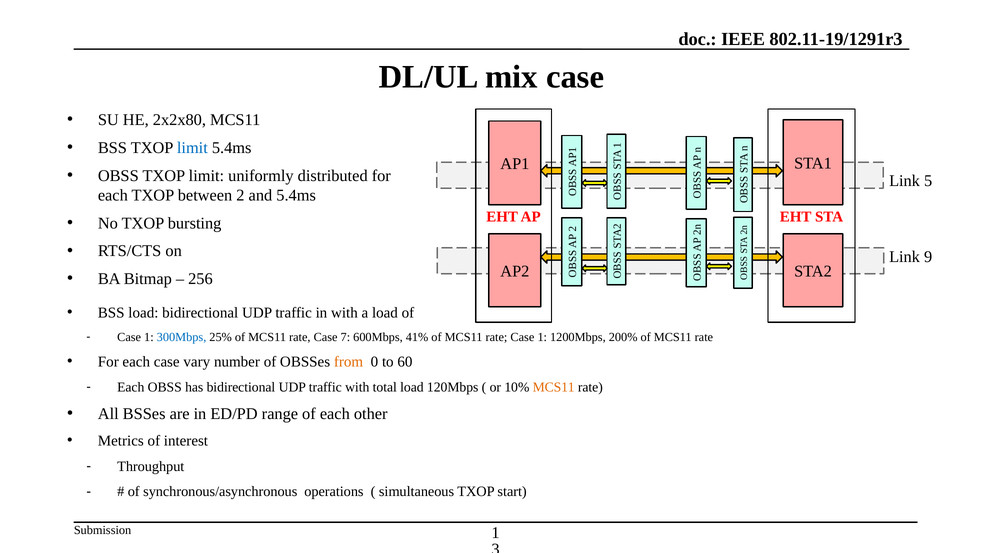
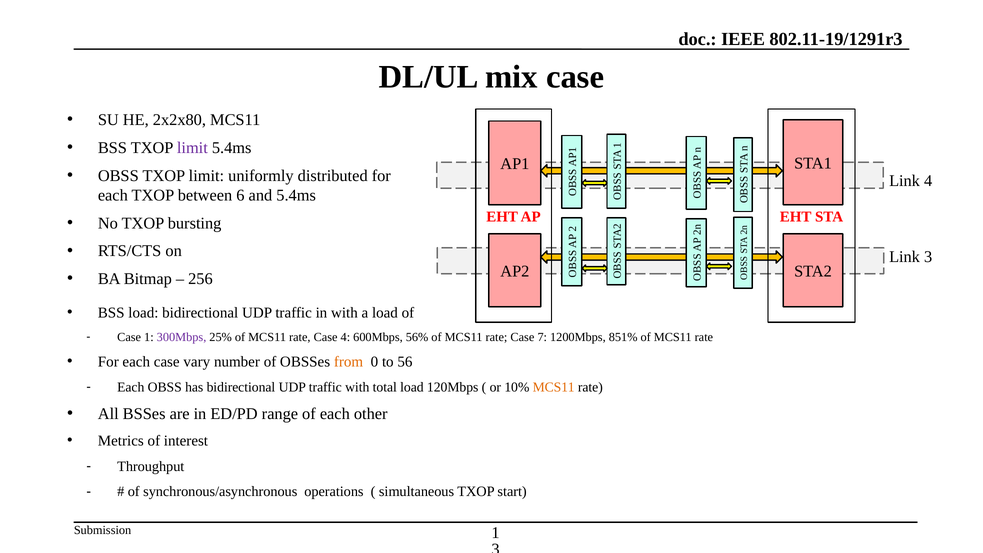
limit at (192, 148) colour: blue -> purple
Link 5: 5 -> 4
between 2: 2 -> 6
Link 9: 9 -> 3
300Mbps colour: blue -> purple
Case 7: 7 -> 4
41%: 41% -> 56%
rate Case 1: 1 -> 7
200%: 200% -> 851%
60: 60 -> 56
